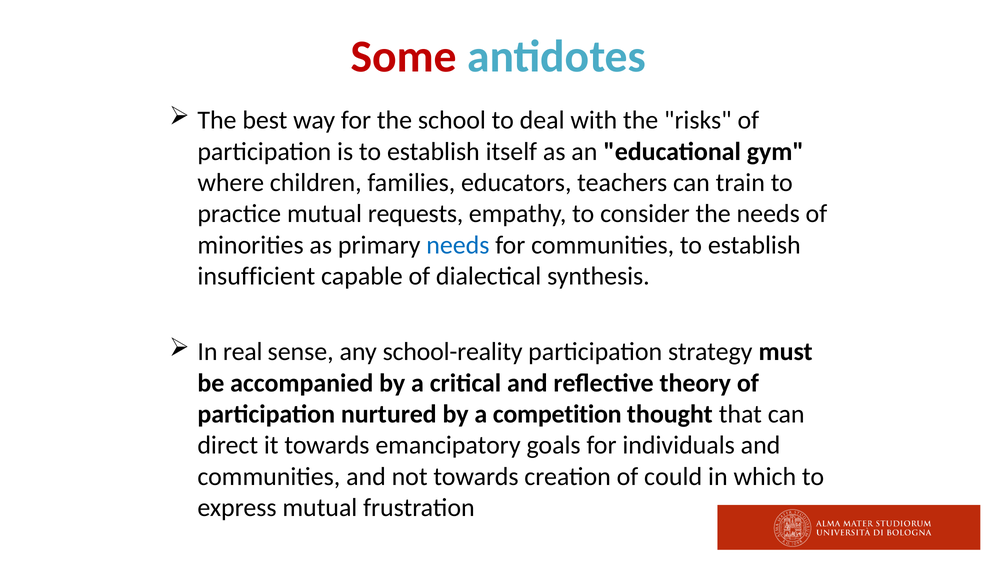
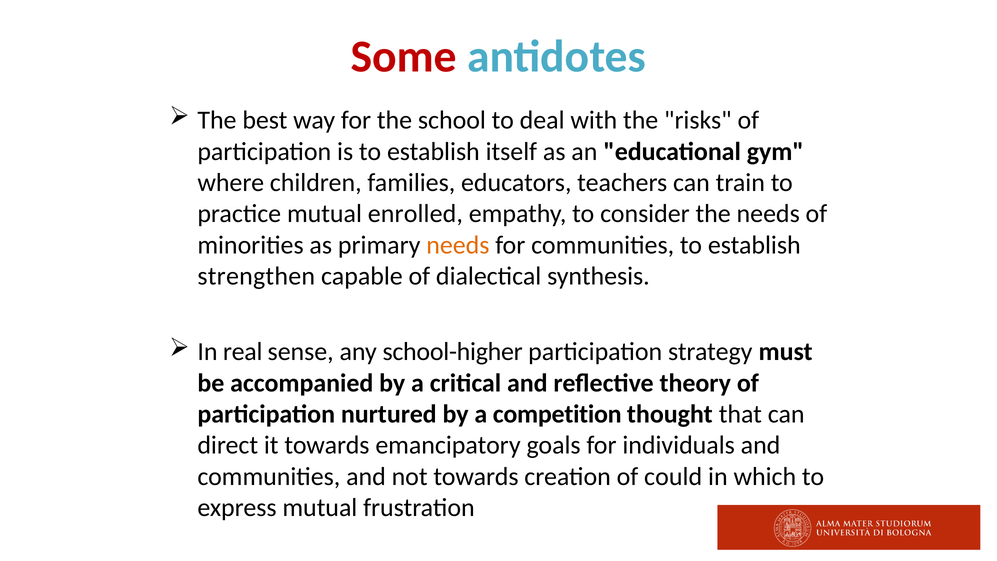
requests: requests -> enrolled
needs at (458, 245) colour: blue -> orange
insufficient: insufficient -> strengthen
school-reality: school-reality -> school-higher
